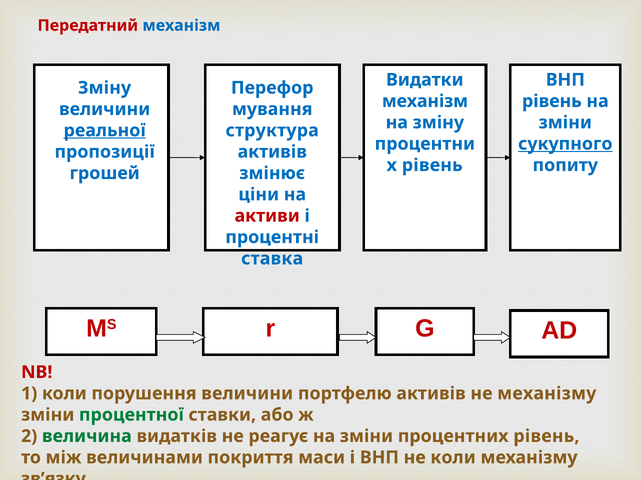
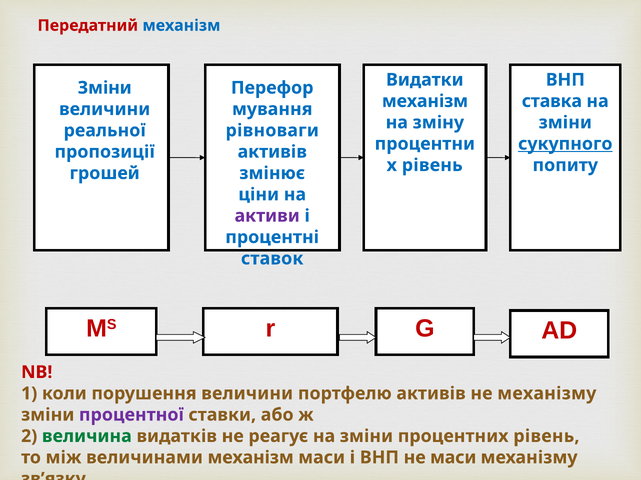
Зміну at (105, 88): Зміну -> Зміни
рівень at (552, 101): рівень -> ставка
структура: структура -> рівноваги
реальної underline: present -> none
активи colour: red -> purple
ставка: ставка -> ставок
процентної colour: green -> purple
величинами покриття: покриття -> механізм
не коли: коли -> маси
